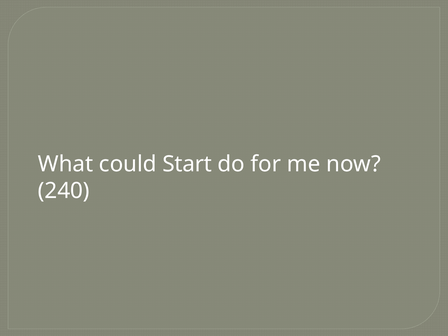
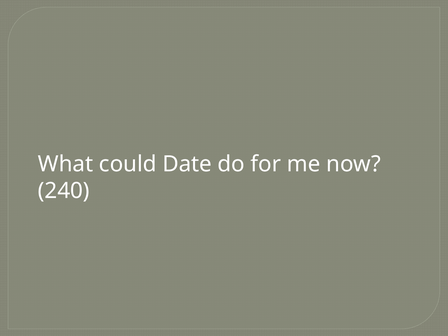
Start: Start -> Date
